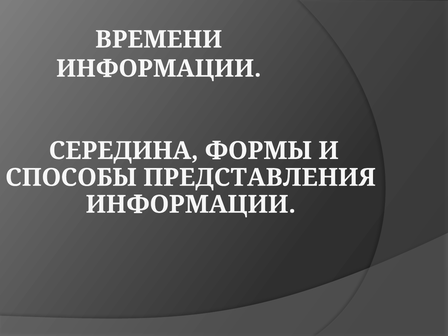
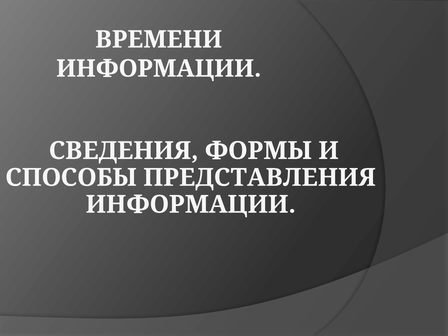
СЕРЕДИНА: СЕРЕДИНА -> СВЕДЕНИЯ
